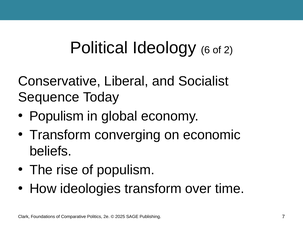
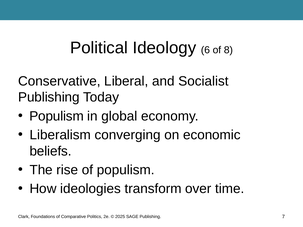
2: 2 -> 8
Sequence at (49, 97): Sequence -> Publishing
Transform at (60, 135): Transform -> Liberalism
